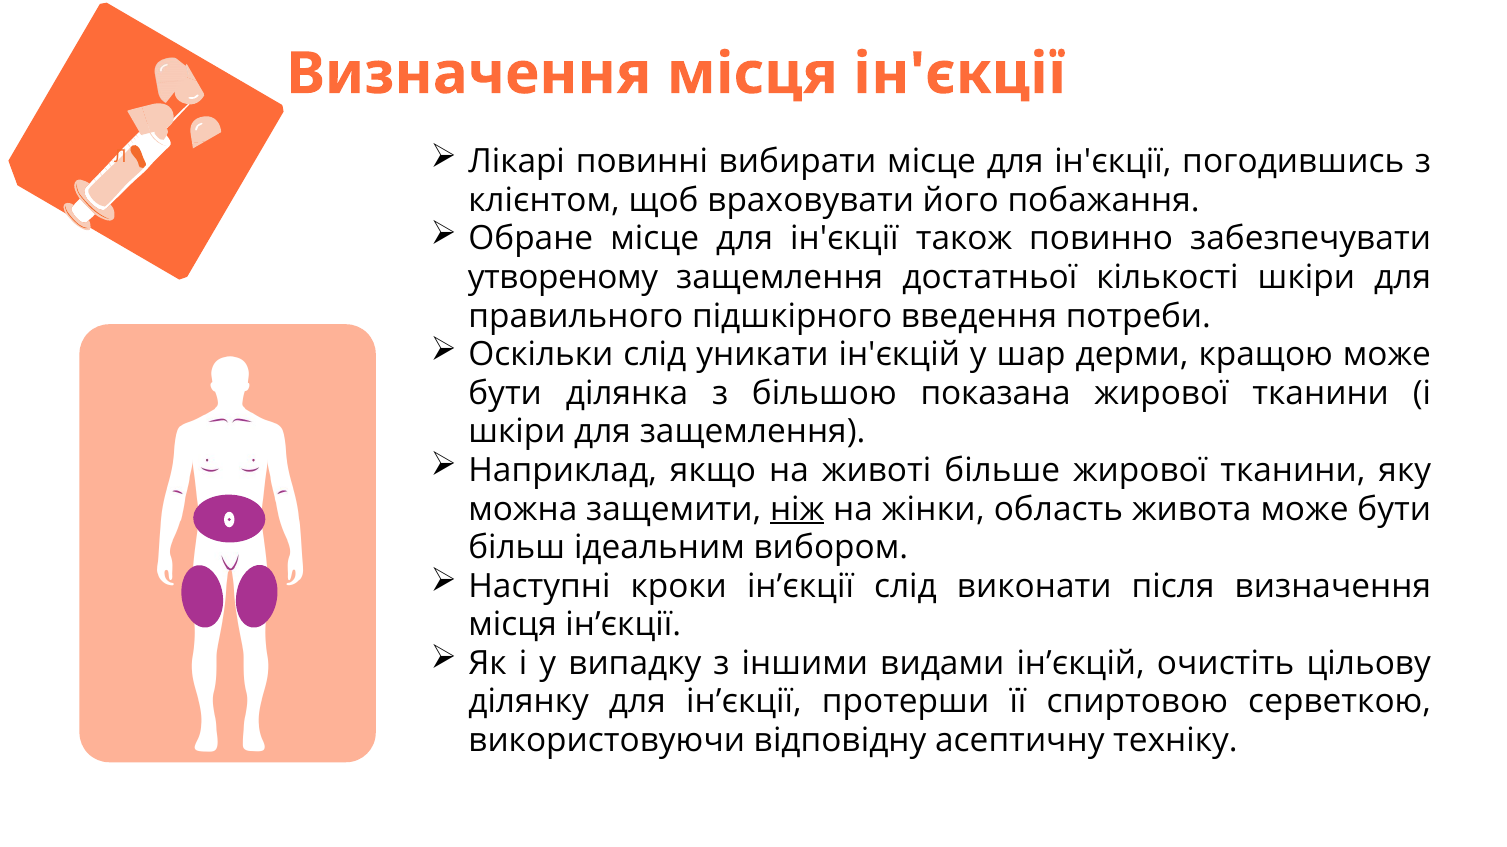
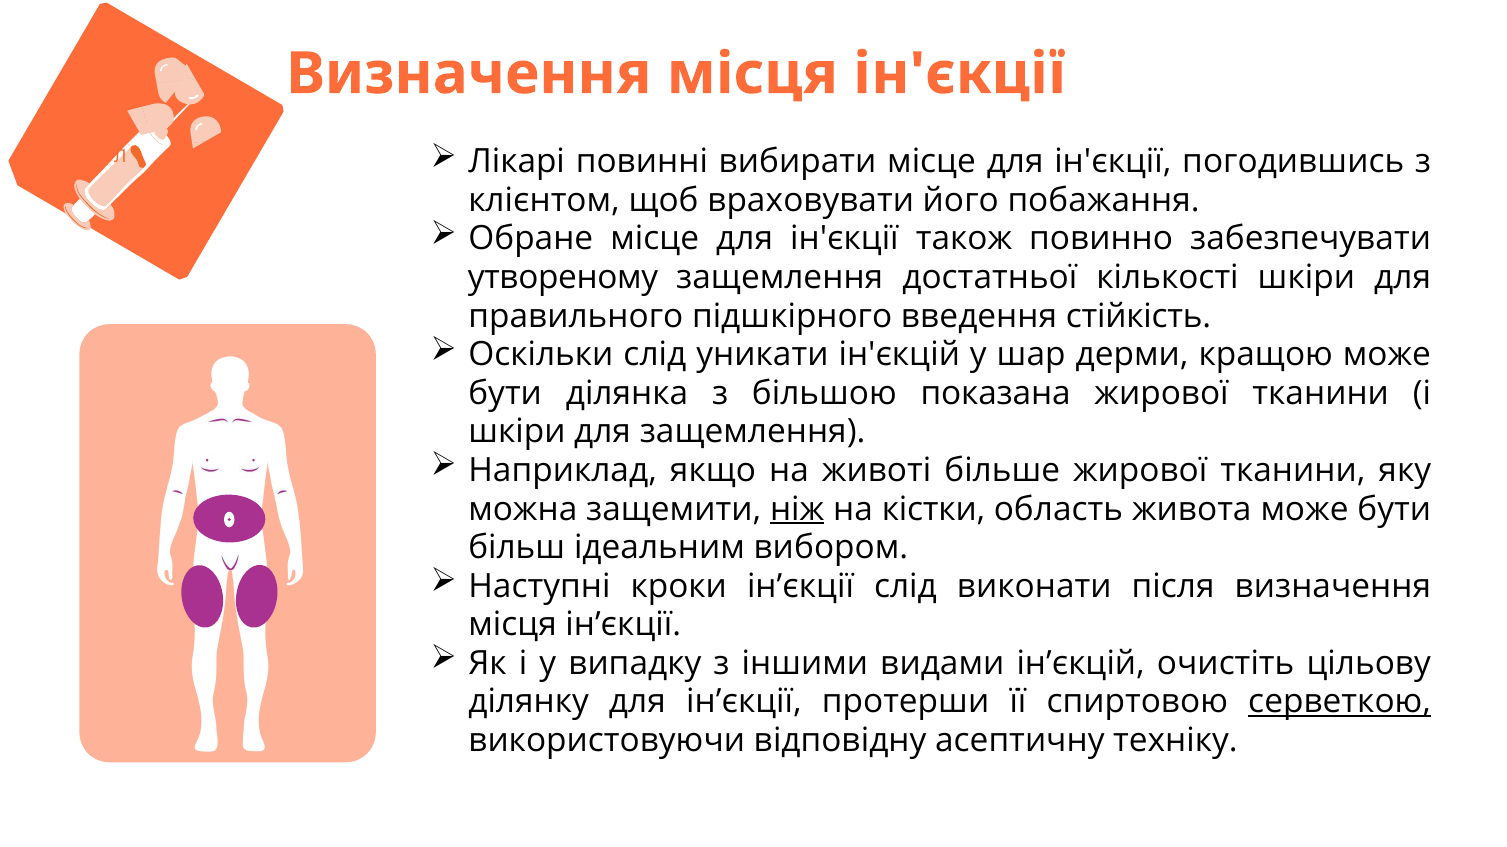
потреби: потреби -> стійкість
жінки: жінки -> кістки
серветкою underline: none -> present
